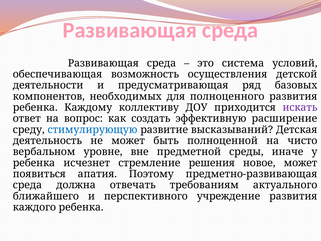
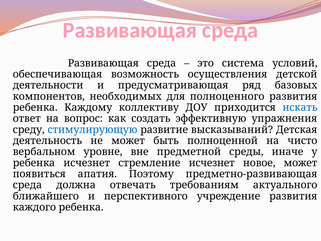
искать colour: purple -> blue
расширение: расширение -> упражнения
стремление решения: решения -> исчезнет
